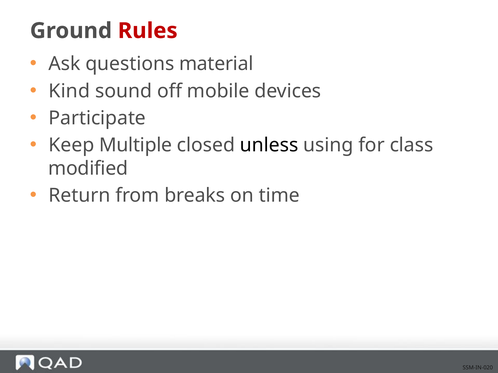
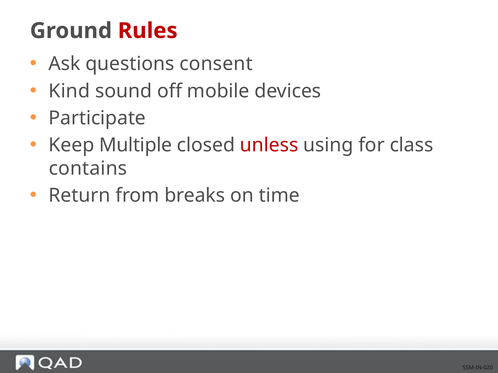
material: material -> consent
unless colour: black -> red
modified: modified -> contains
